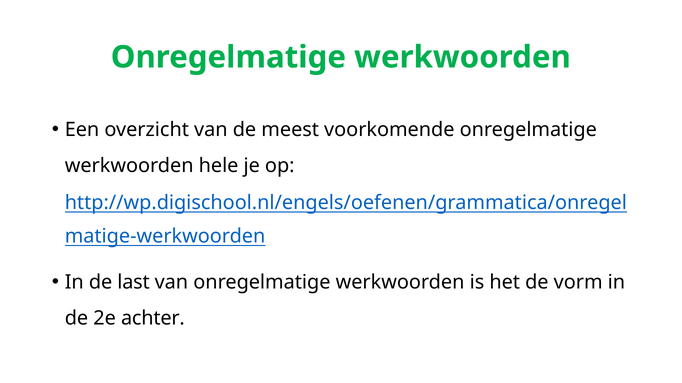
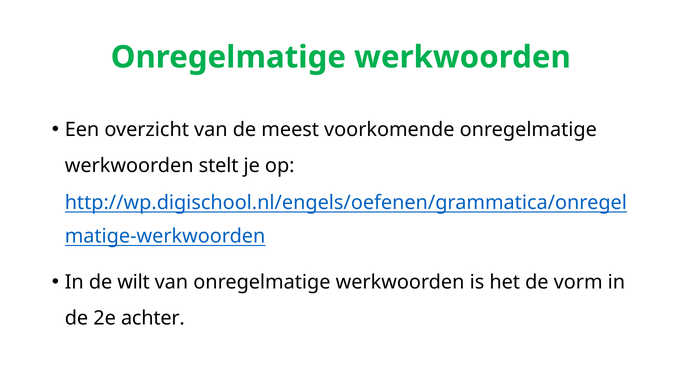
hele: hele -> stelt
last: last -> wilt
